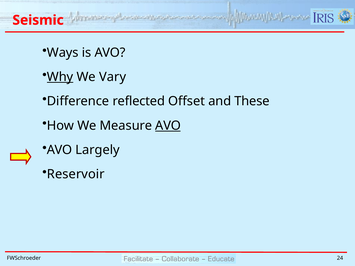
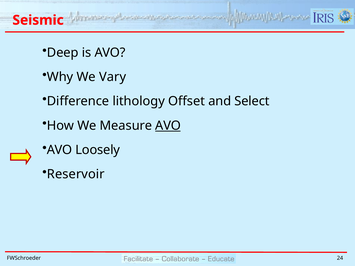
Ways: Ways -> Deep
Why underline: present -> none
reflected: reflected -> lithology
These: These -> Select
Largely: Largely -> Loosely
